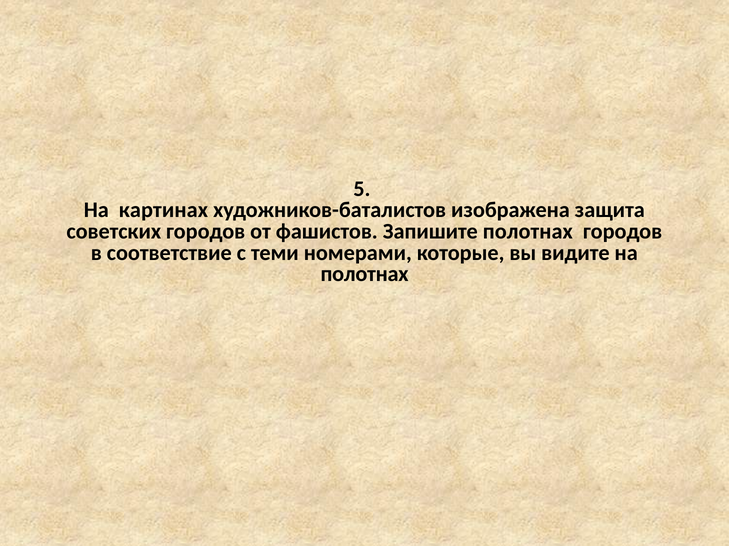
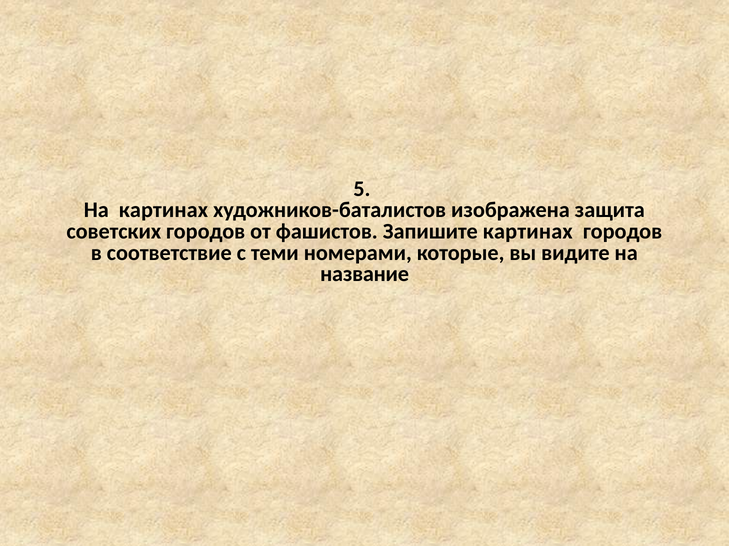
Запишите полотнах: полотнах -> картинах
полотнах at (365, 275): полотнах -> название
